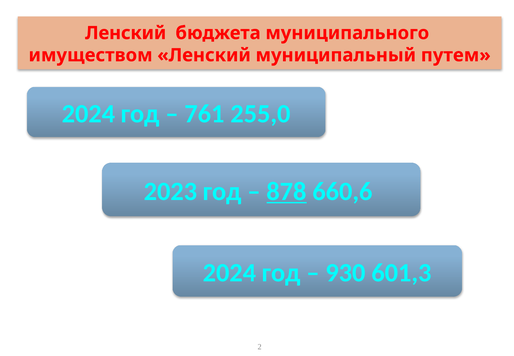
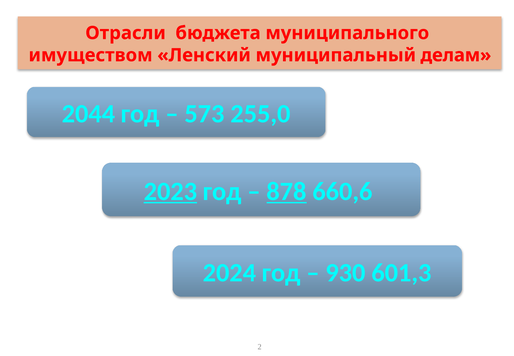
Ленский at (126, 33): Ленский -> Отрасли
путем: путем -> делам
2024 at (88, 114): 2024 -> 2044
761: 761 -> 573
2023 underline: none -> present
